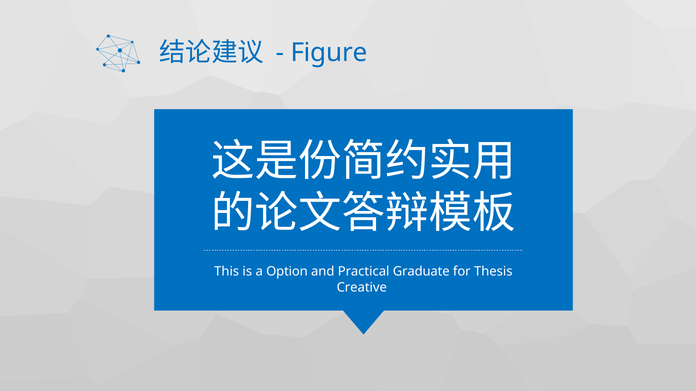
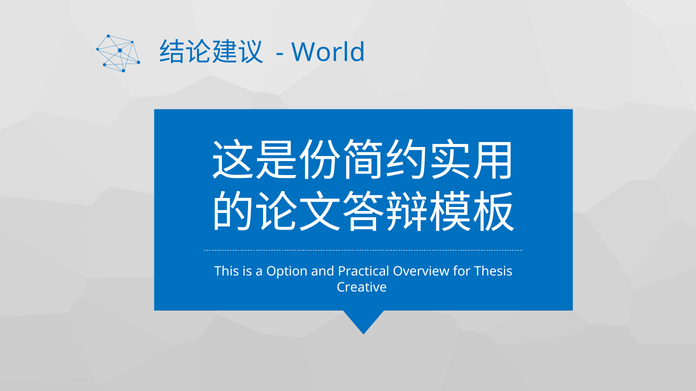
Figure: Figure -> World
Graduate: Graduate -> Overview
